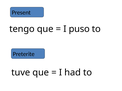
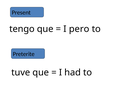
puso: puso -> pero
